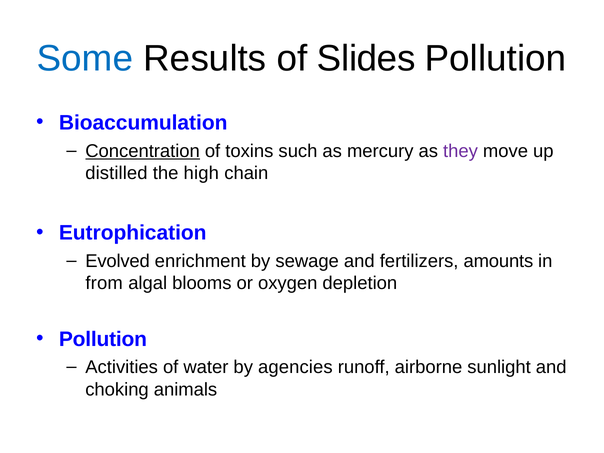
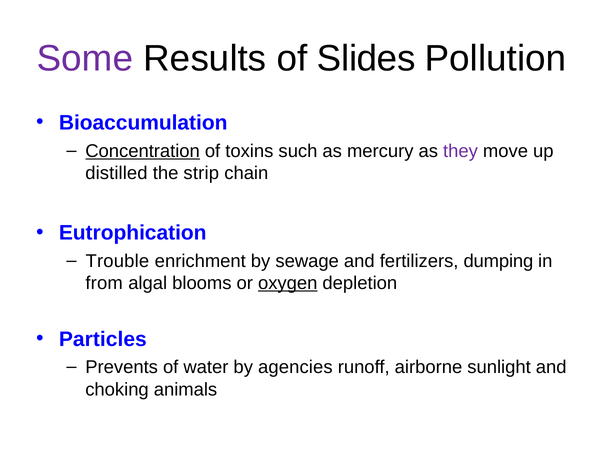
Some colour: blue -> purple
high: high -> strip
Evolved: Evolved -> Trouble
amounts: amounts -> dumping
oxygen underline: none -> present
Pollution at (103, 339): Pollution -> Particles
Activities: Activities -> Prevents
